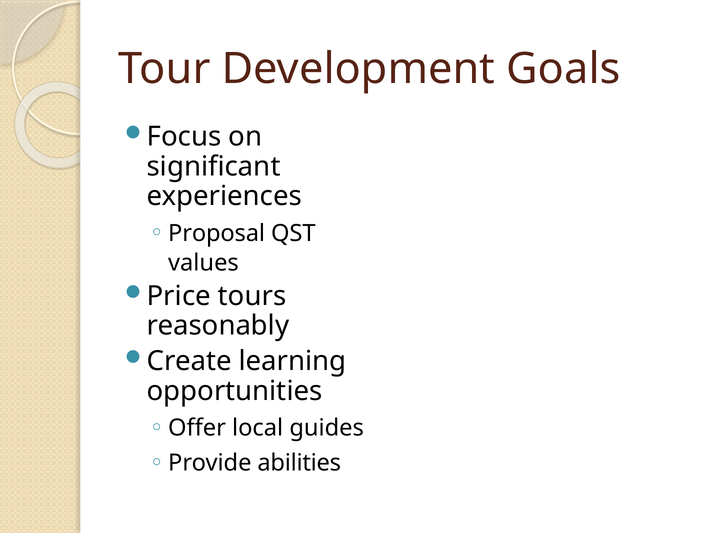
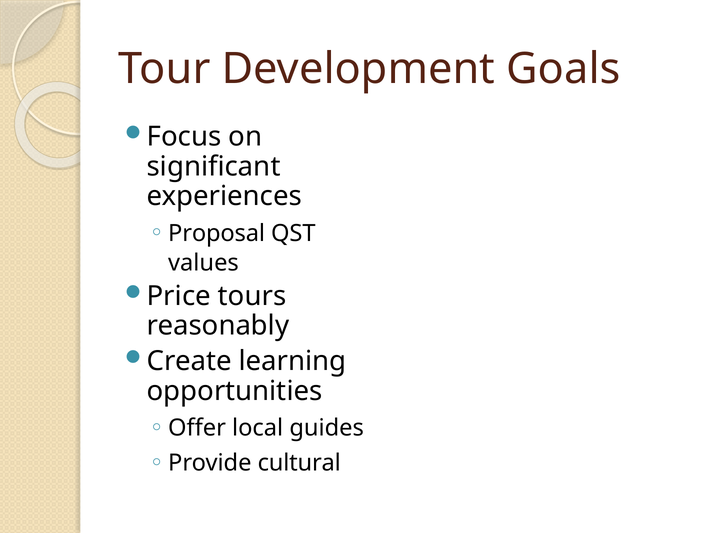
abilities: abilities -> cultural
